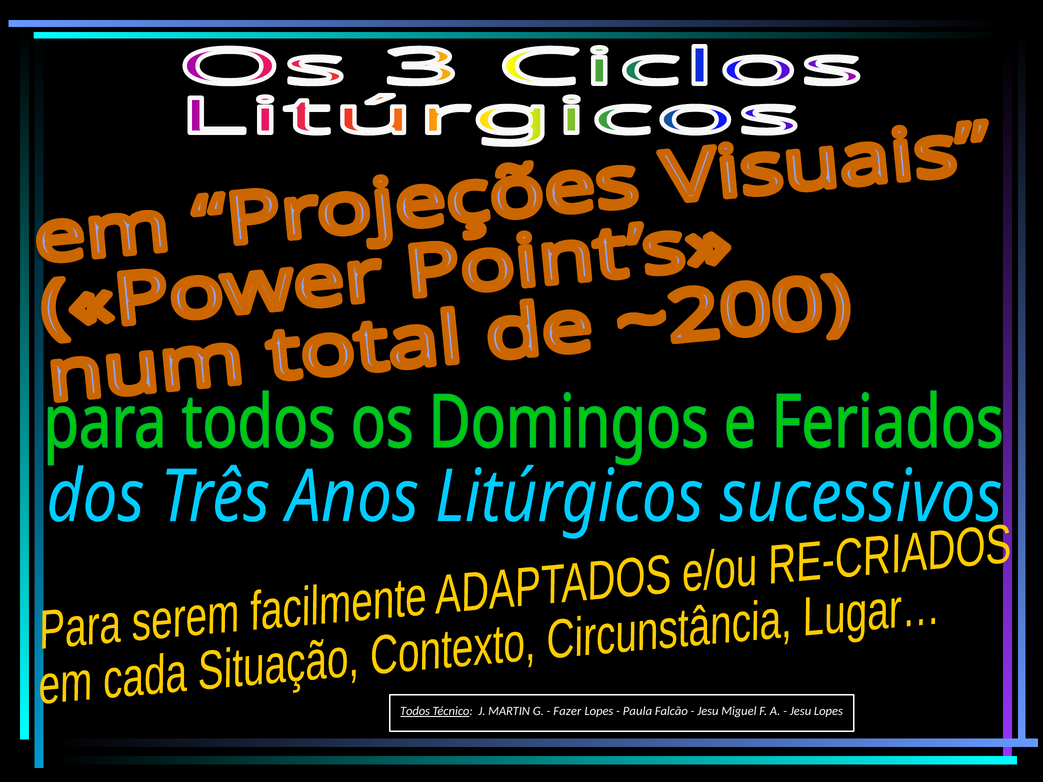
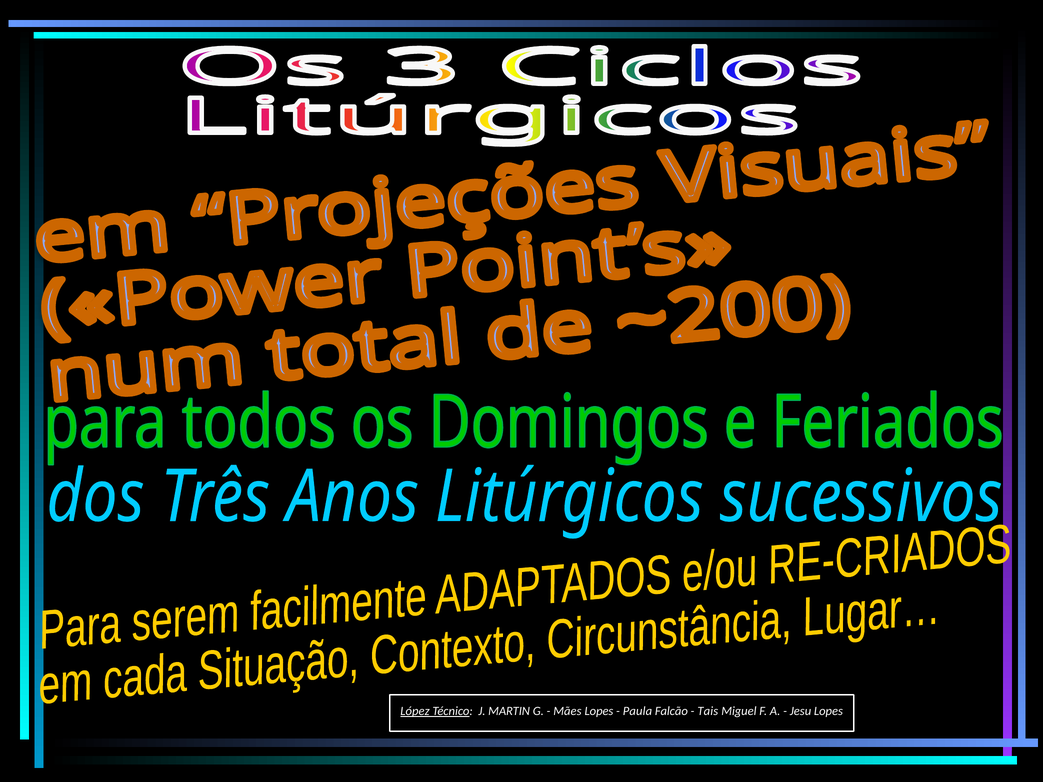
Todos: Todos -> López
Fazer: Fazer -> Mães
Jesu at (708, 711): Jesu -> Tais
